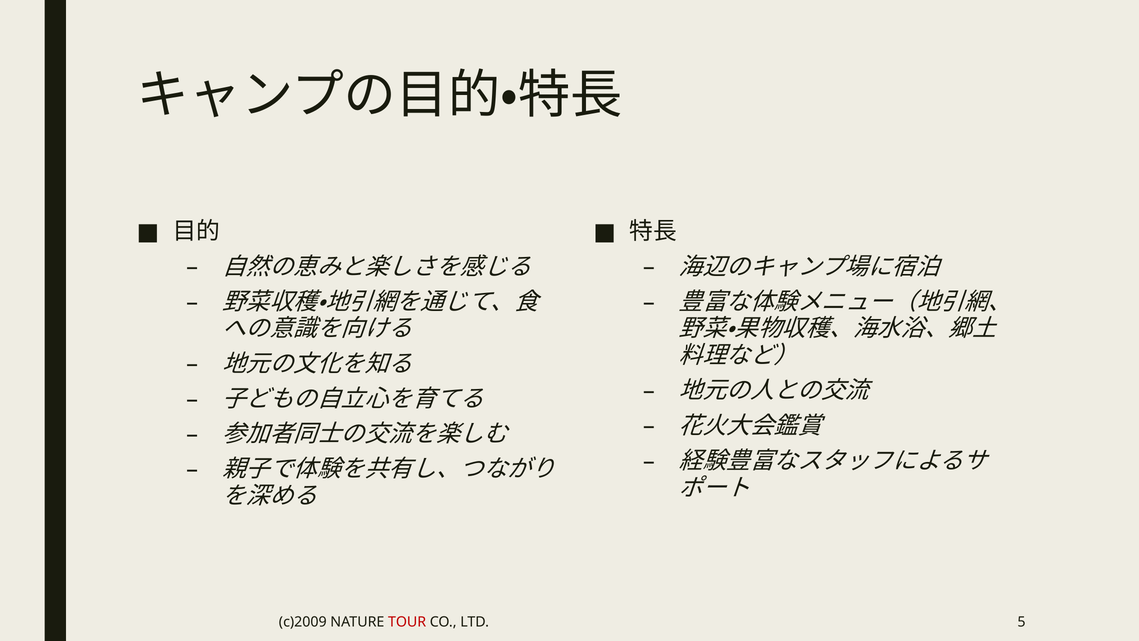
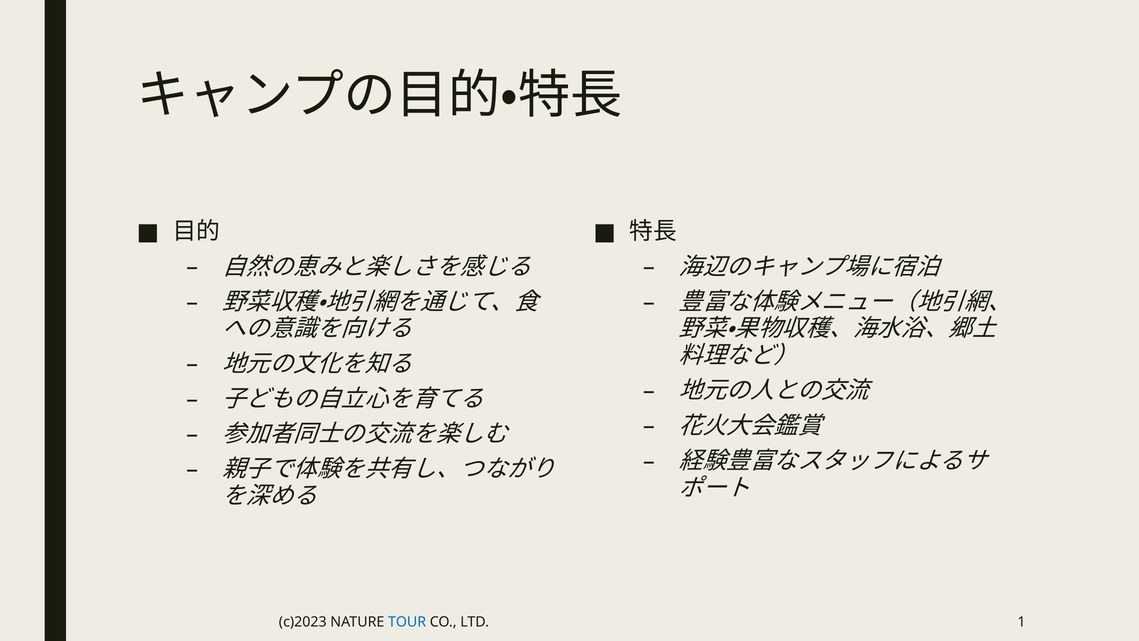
c)2009: c)2009 -> c)2023
TOUR colour: red -> blue
5: 5 -> 1
